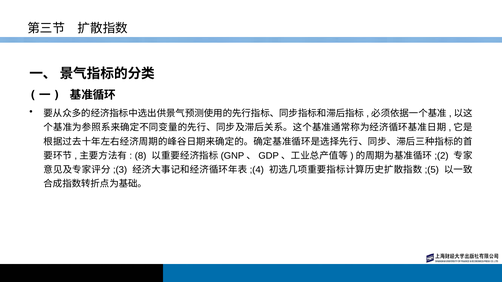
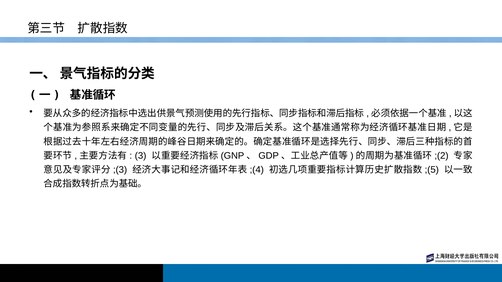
8: 8 -> 3
